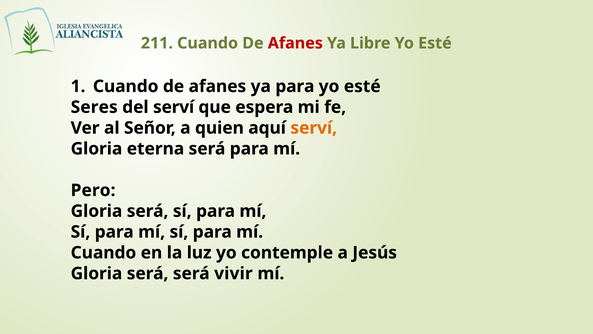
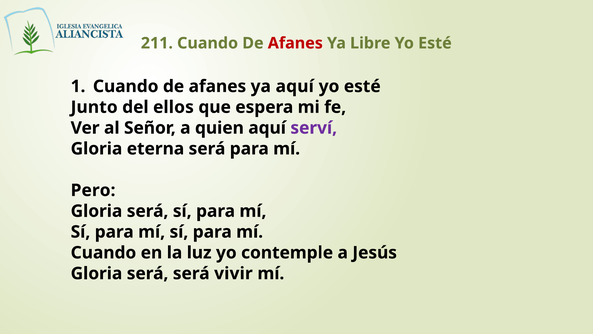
ya para: para -> aquí
Seres: Seres -> Junto
del serví: serví -> ellos
serví at (314, 128) colour: orange -> purple
